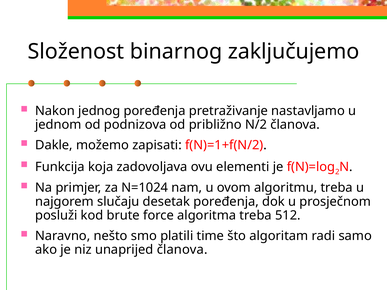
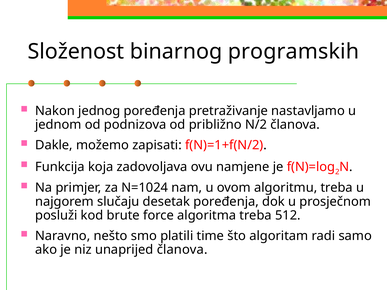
zaključujemo: zaključujemo -> programskih
elementi: elementi -> namjene
